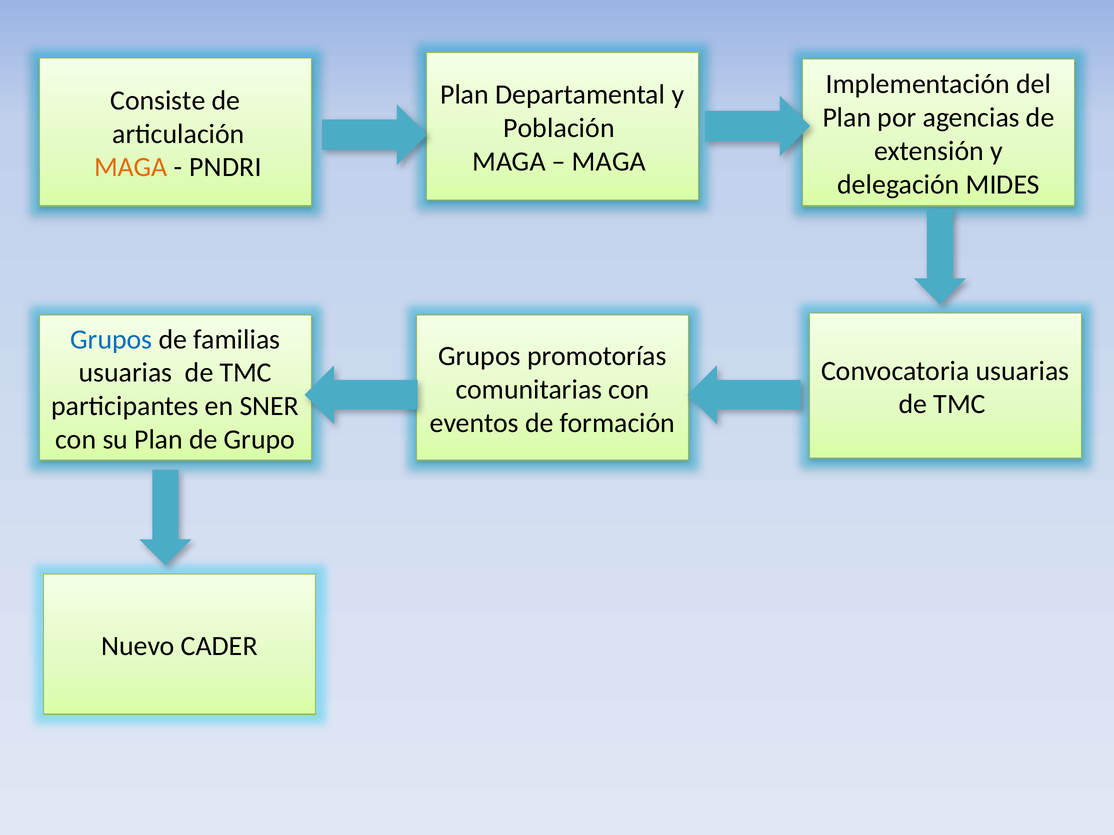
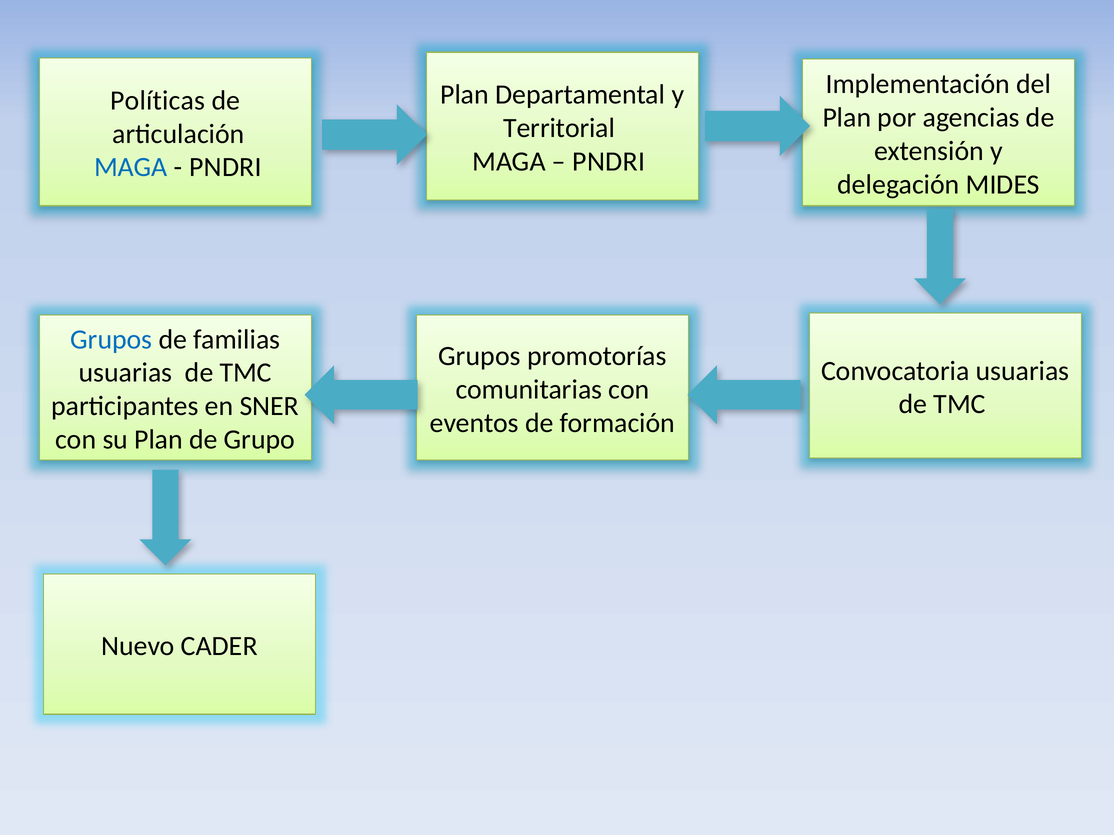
Consiste: Consiste -> Políticas
Población: Población -> Territorial
MAGA at (609, 162): MAGA -> PNDRI
MAGA at (131, 167) colour: orange -> blue
